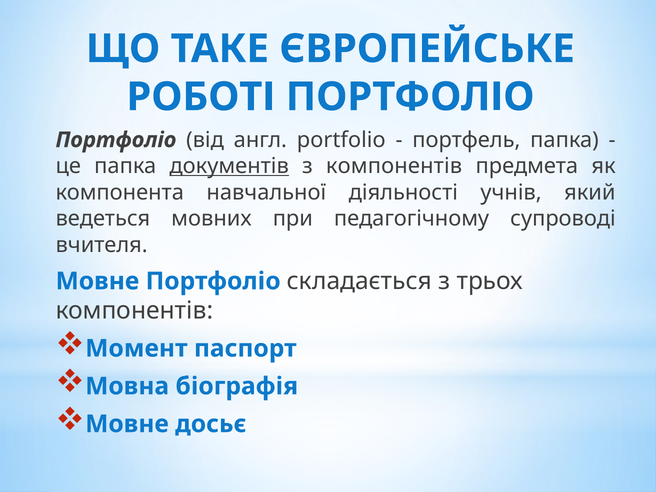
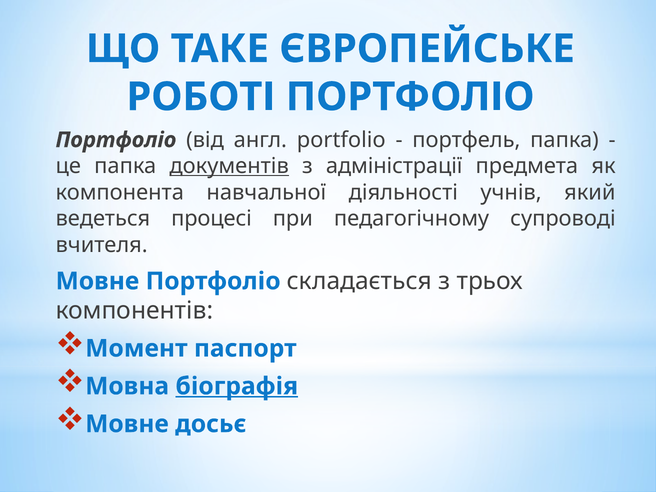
з компонентів: компонентів -> адміністрації
мовних: мовних -> процесі
біографія underline: none -> present
